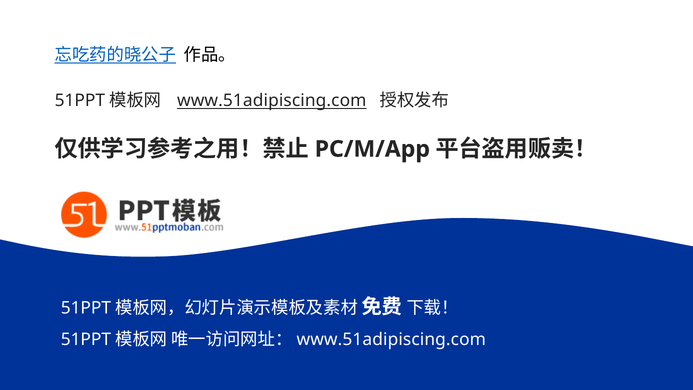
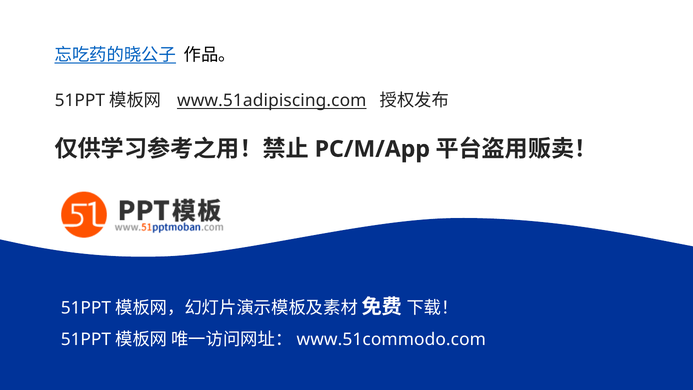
www.51adipiscing.com at (391, 339): www.51adipiscing.com -> www.51commodo.com
